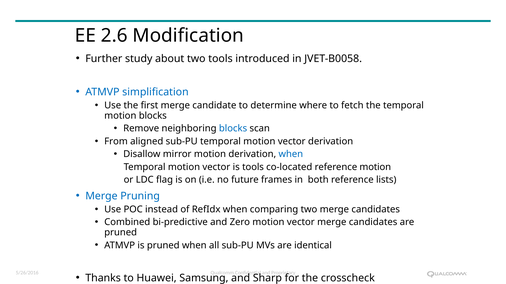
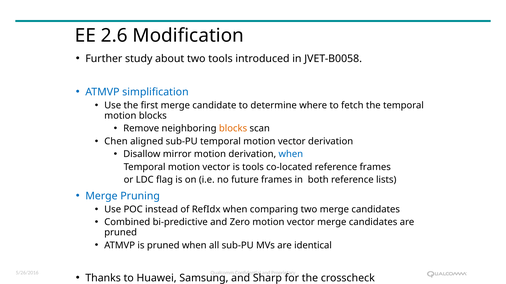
blocks at (233, 129) colour: blue -> orange
From: From -> Chen
reference motion: motion -> frames
